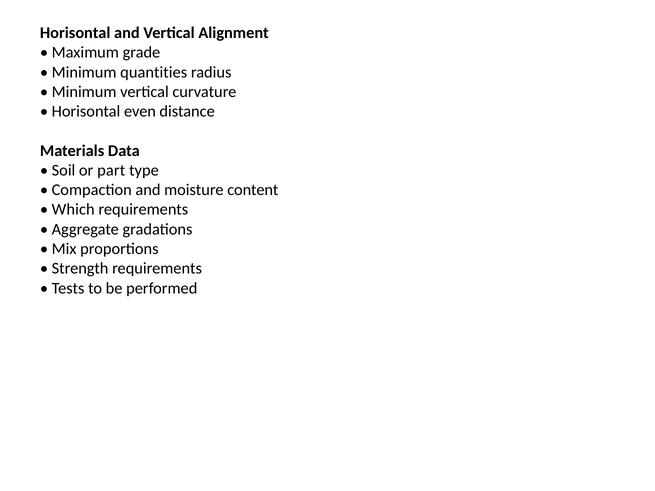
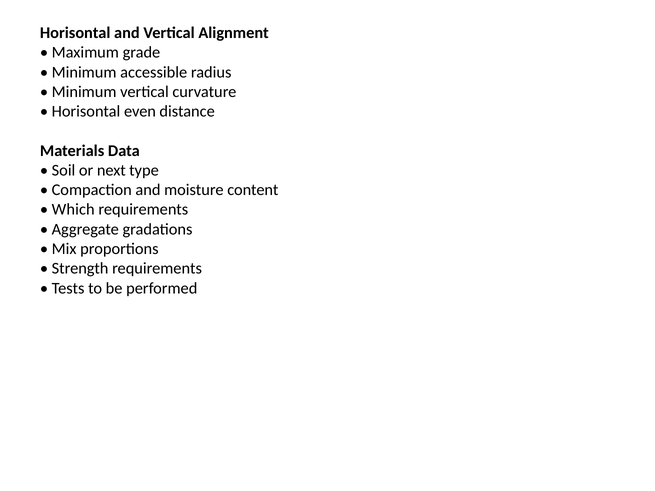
quantities: quantities -> accessible
part: part -> next
